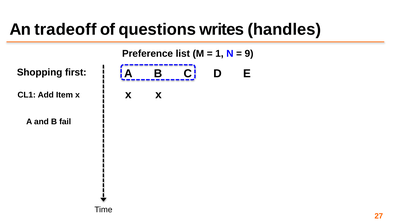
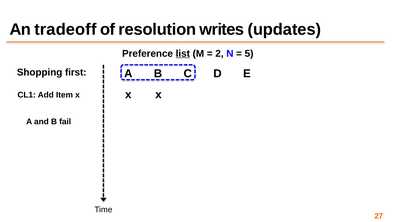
questions: questions -> resolution
handles: handles -> updates
list underline: none -> present
1: 1 -> 2
9: 9 -> 5
